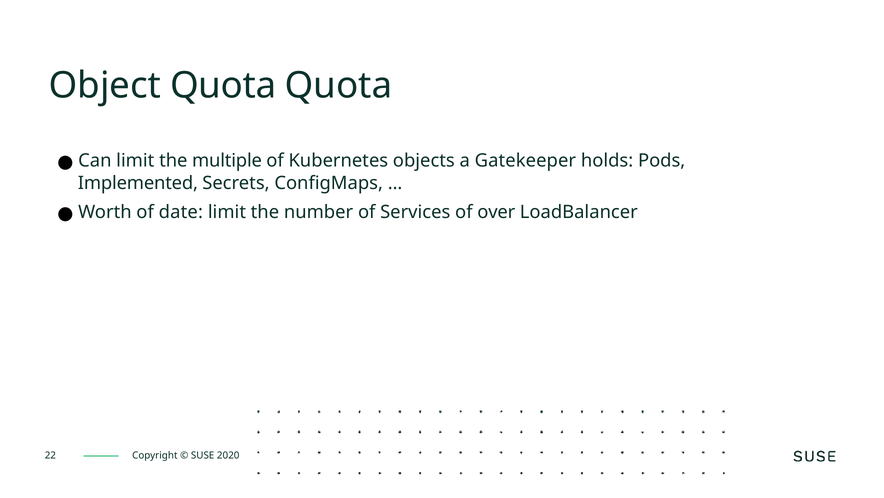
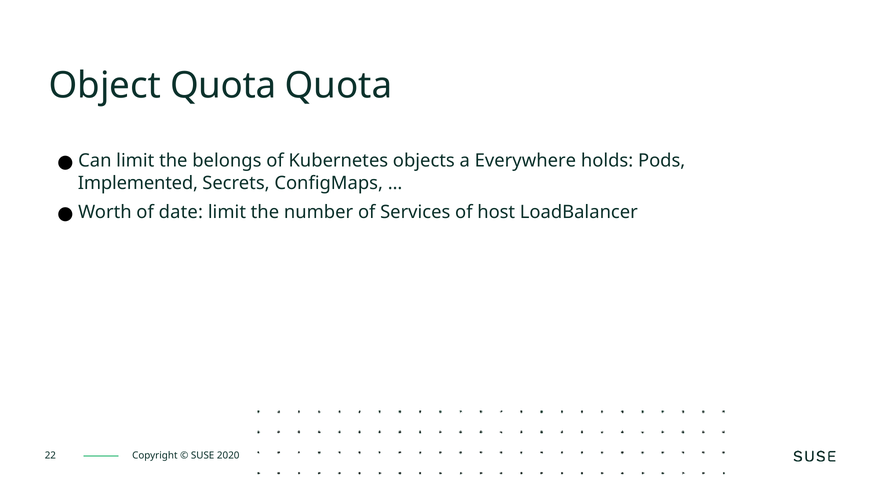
multiple: multiple -> belongs
Gatekeeper: Gatekeeper -> Everywhere
over: over -> host
